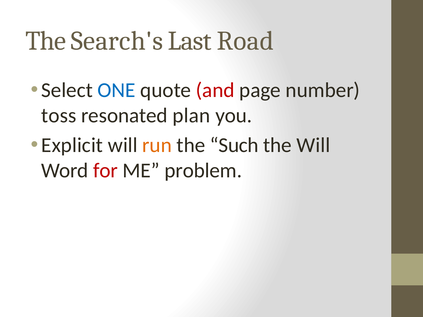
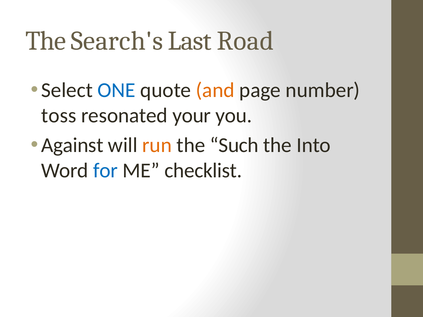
and colour: red -> orange
plan: plan -> your
Explicit: Explicit -> Against
the Will: Will -> Into
for colour: red -> blue
problem: problem -> checklist
